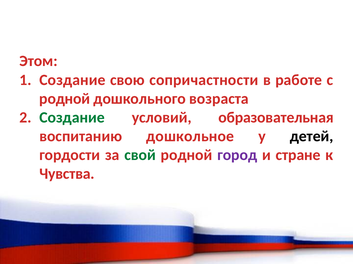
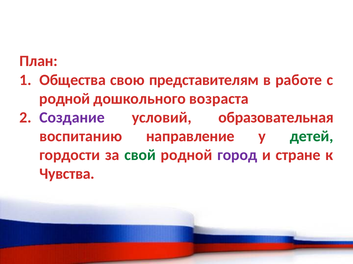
Этом: Этом -> План
Создание at (72, 80): Создание -> Общества
сопричастности: сопричастности -> представителям
Создание at (72, 118) colour: green -> purple
дошкольное: дошкольное -> направление
детей colour: black -> green
